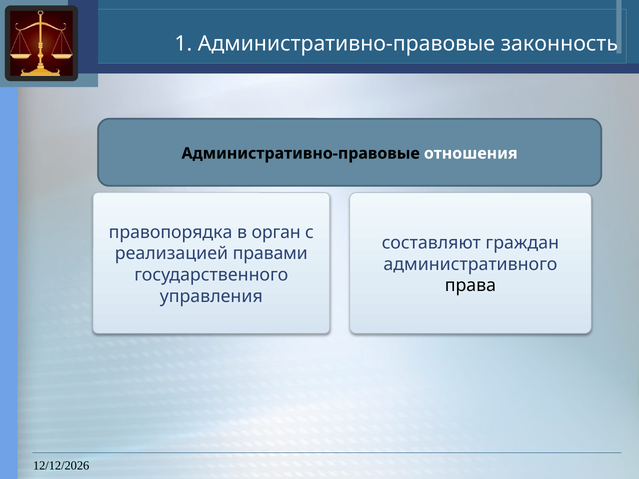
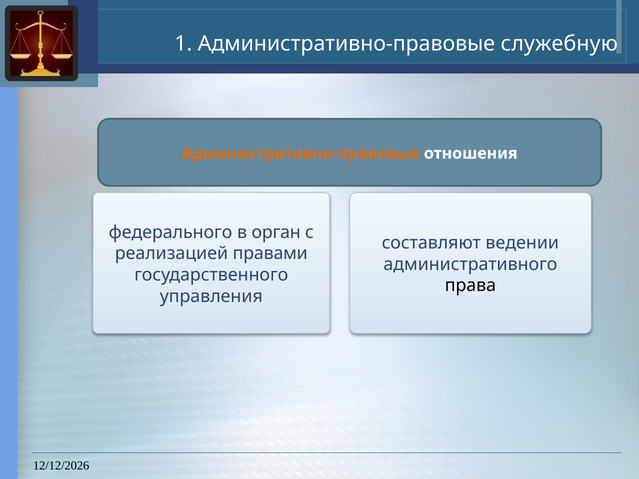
законность: законность -> служебную
Административно-правовые at (301, 153) colour: black -> orange
правопорядка: правопорядка -> федерального
граждан: граждан -> ведении
